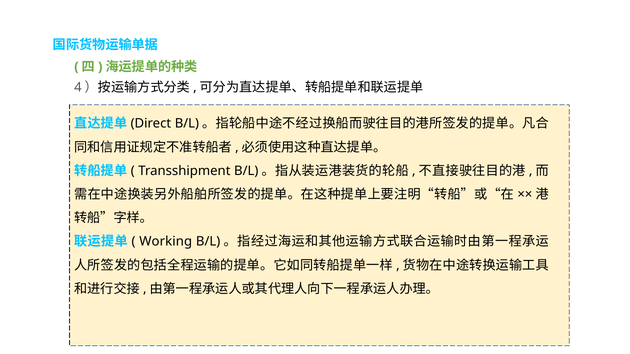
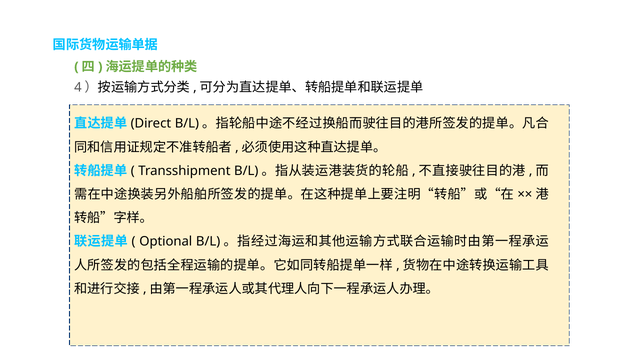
Working: Working -> Optional
